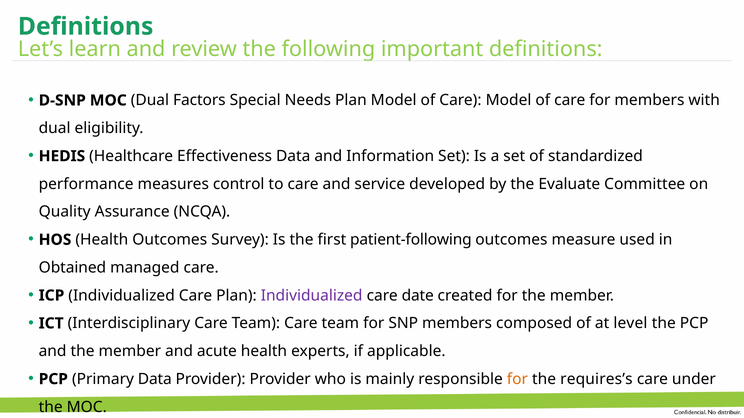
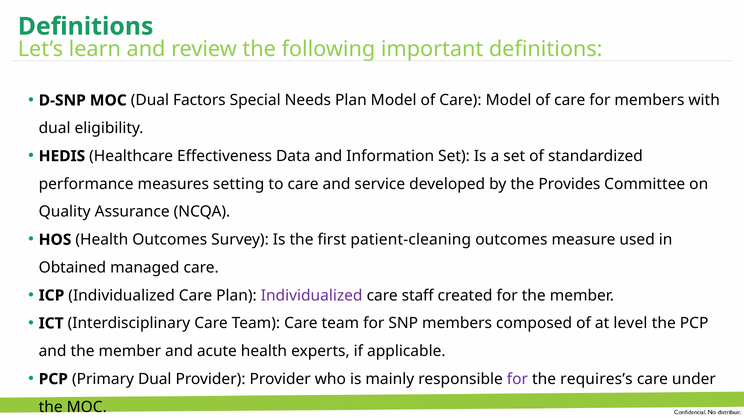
control: control -> setting
Evaluate: Evaluate -> Provides
patient-following: patient-following -> patient-cleaning
date: date -> staff
Primary Data: Data -> Dual
for at (517, 379) colour: orange -> purple
